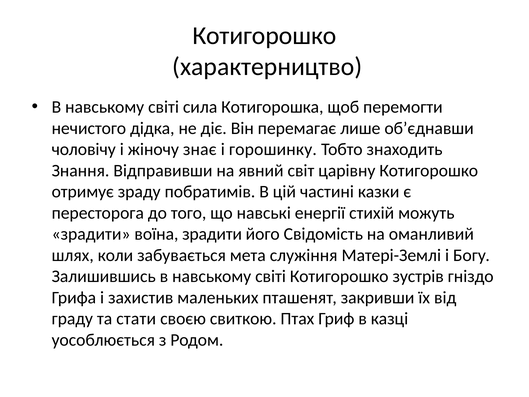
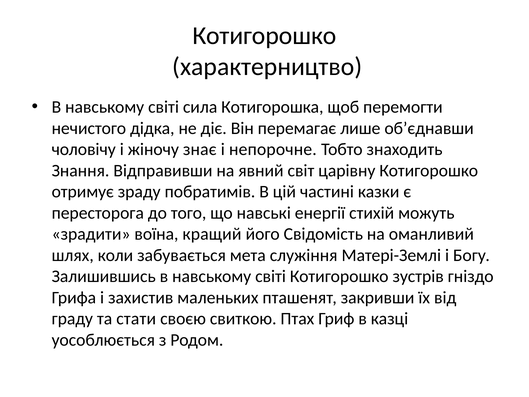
горошинку: горошинку -> непорочне
воїна зрадити: зрадити -> кращий
